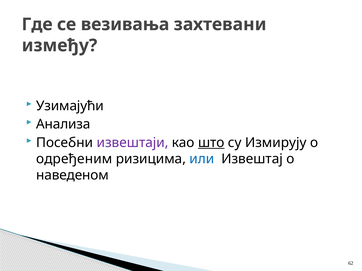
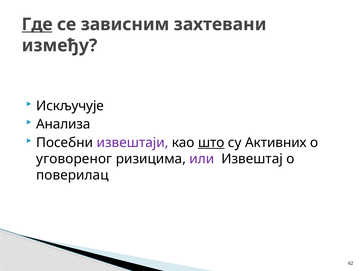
Где underline: none -> present
везивања: везивања -> зависним
Узимајући: Узимајући -> Искључује
Измирују: Измирују -> Активних
одређеним: одређеним -> уговореног
или colour: blue -> purple
наведеном: наведеном -> поверилац
